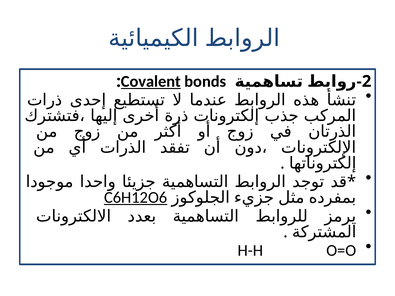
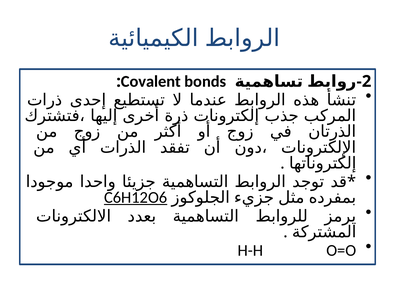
Covalent underline: present -> none
